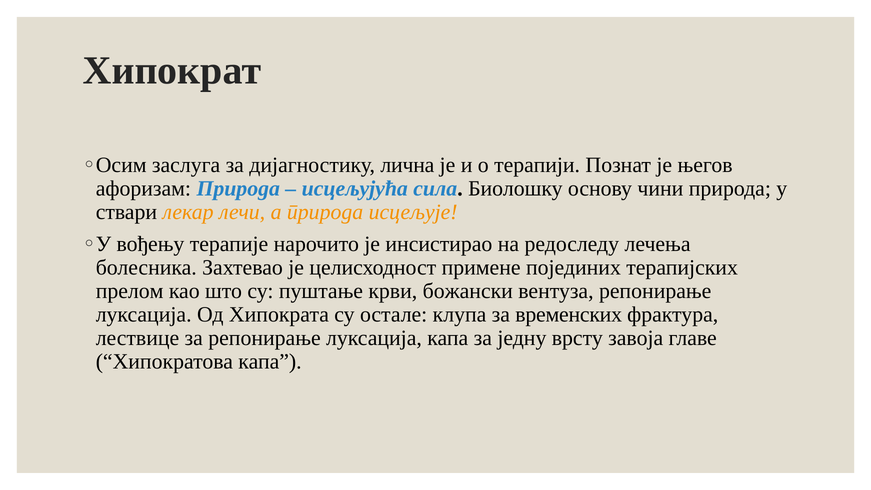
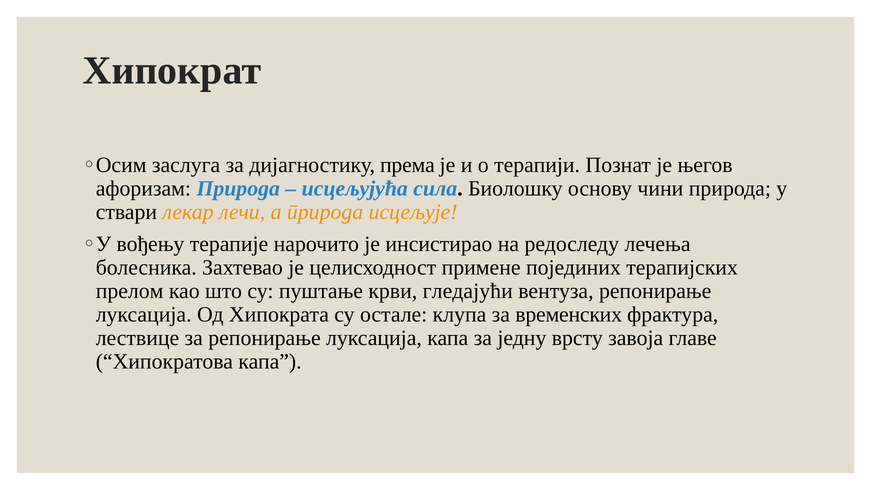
лична: лична -> премa
божански: божански -> гледајући
